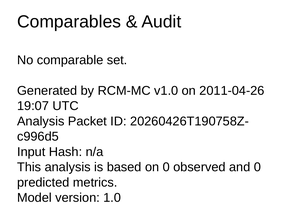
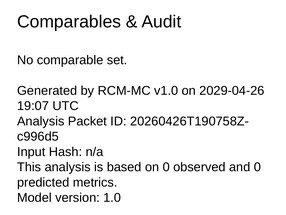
2011-04-26: 2011-04-26 -> 2029-04-26
